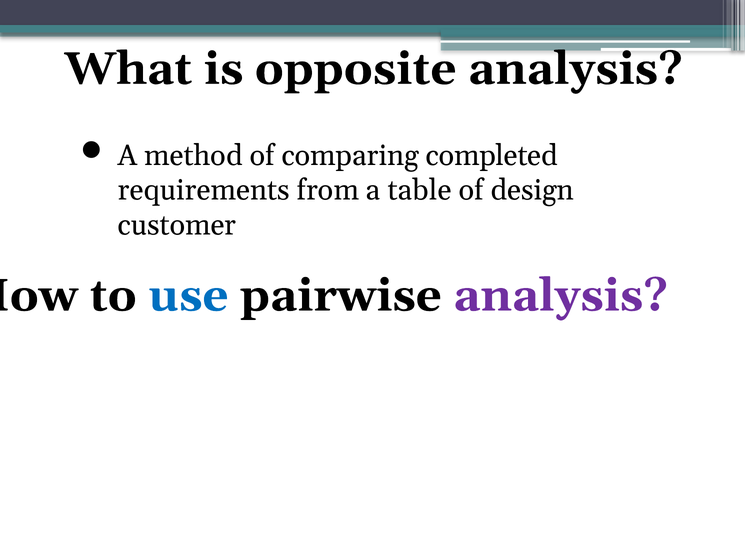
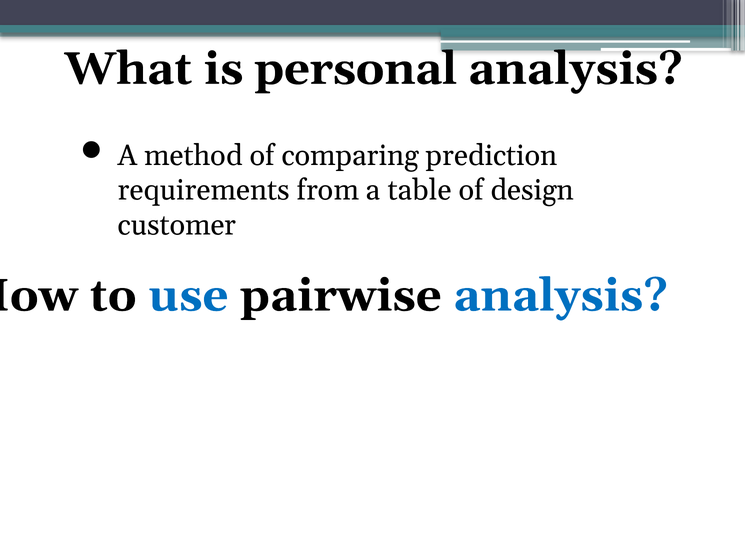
opposite: opposite -> personal
completed: completed -> prediction
analysis at (561, 296) colour: purple -> blue
